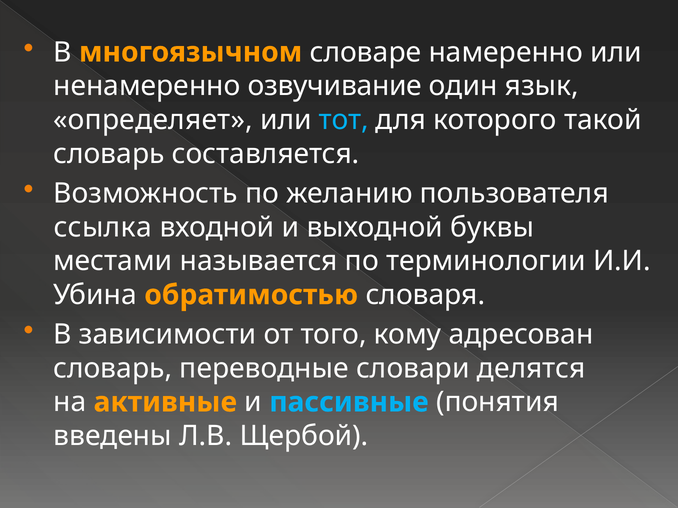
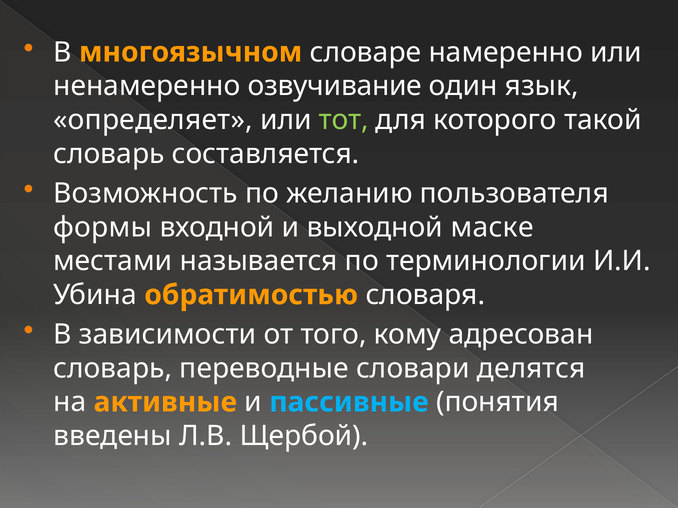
тот colour: light blue -> light green
ссылка: ссылка -> формы
буквы: буквы -> маске
